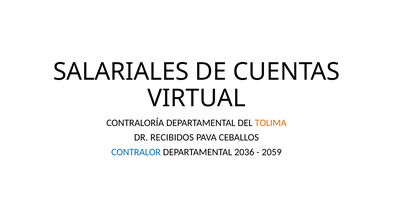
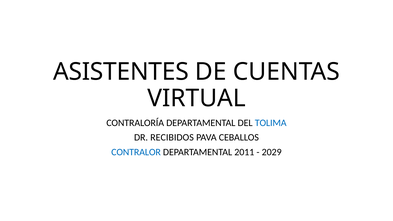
SALARIALES: SALARIALES -> ASISTENTES
TOLIMA colour: orange -> blue
2036: 2036 -> 2011
2059: 2059 -> 2029
